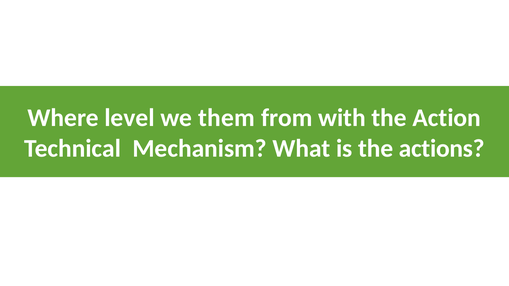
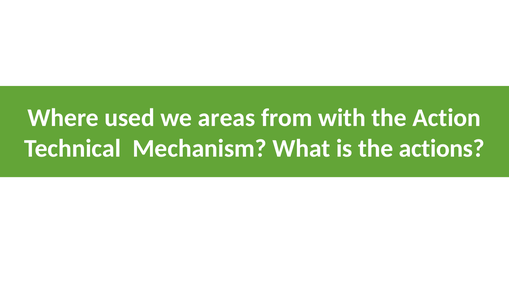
level: level -> used
them: them -> areas
